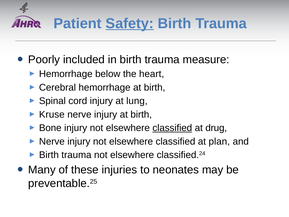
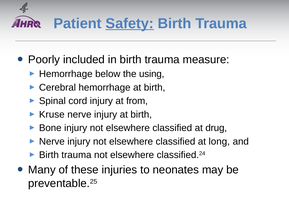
heart: heart -> using
lung: lung -> from
classified at (172, 128) underline: present -> none
plan: plan -> long
